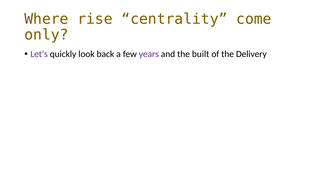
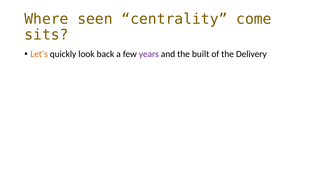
rise: rise -> seen
only: only -> sits
Let’s colour: purple -> orange
